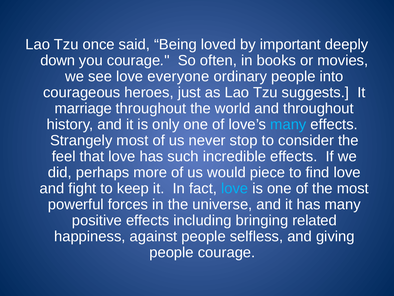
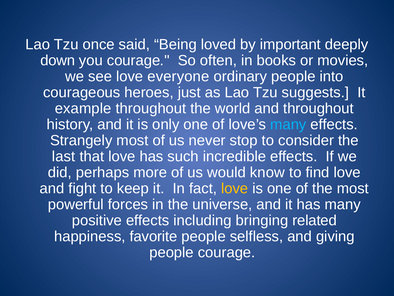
marriage: marriage -> example
feel: feel -> last
piece: piece -> know
love at (235, 188) colour: light blue -> yellow
against: against -> favorite
